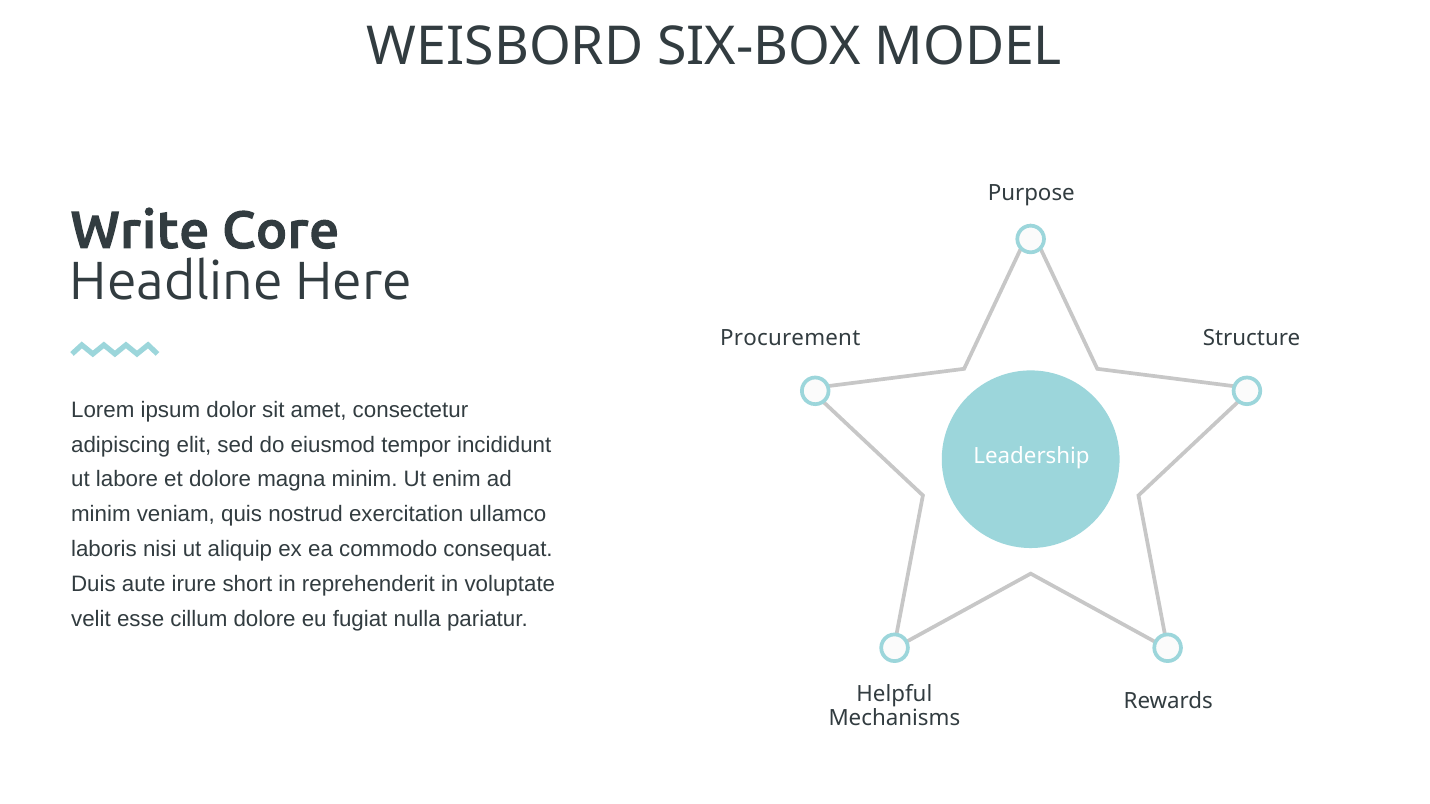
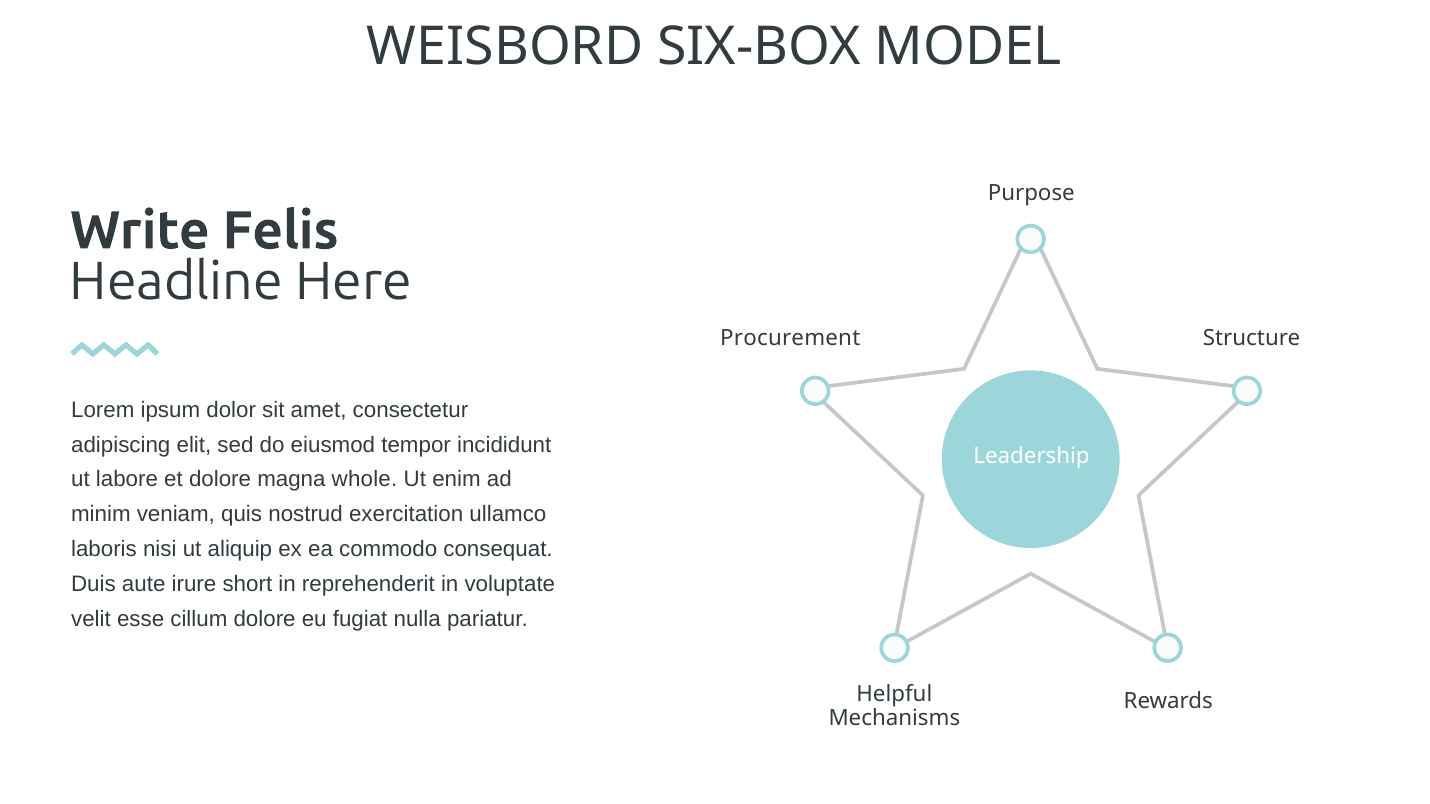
Core: Core -> Felis
magna minim: minim -> whole
